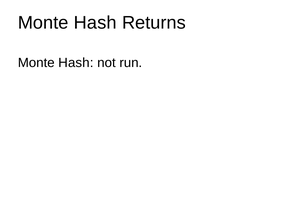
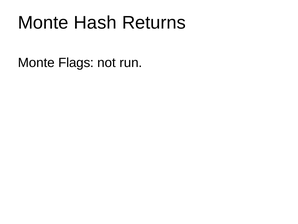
Hash at (76, 62): Hash -> Flags
